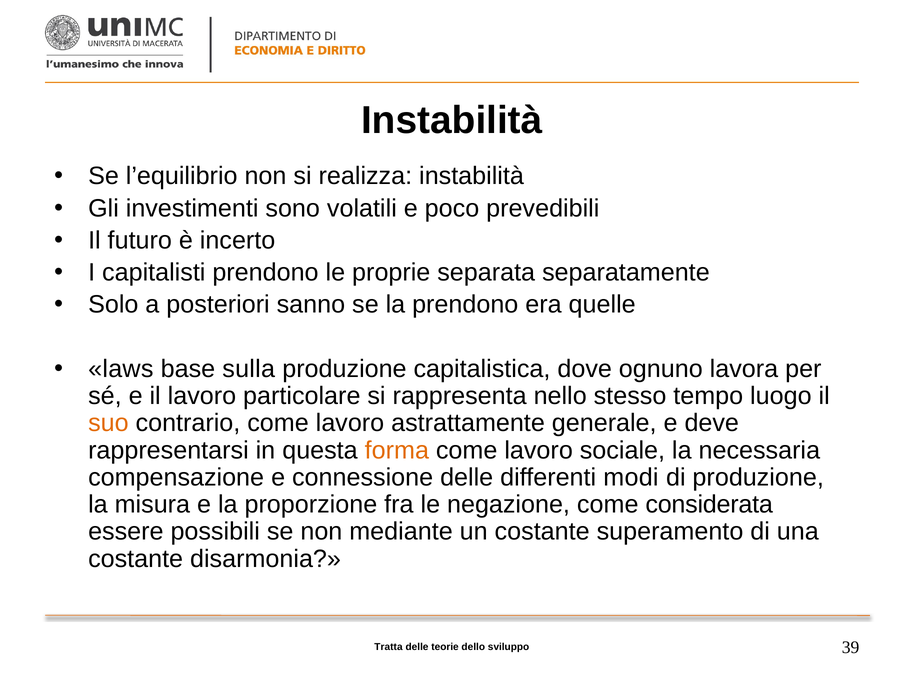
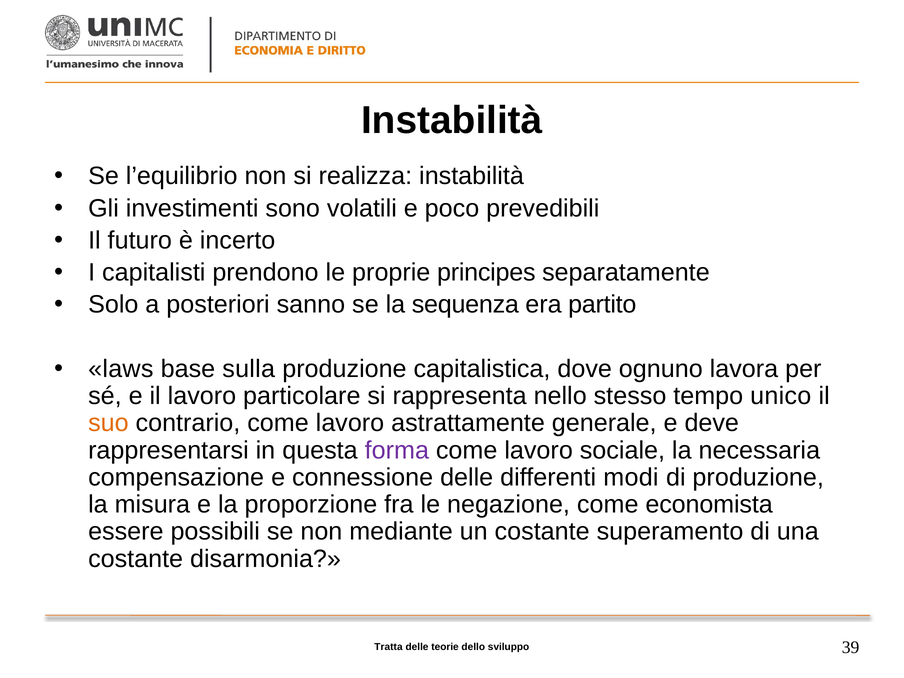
separata: separata -> principes
la prendono: prendono -> sequenza
quelle: quelle -> partito
luogo: luogo -> unico
forma colour: orange -> purple
considerata: considerata -> economista
